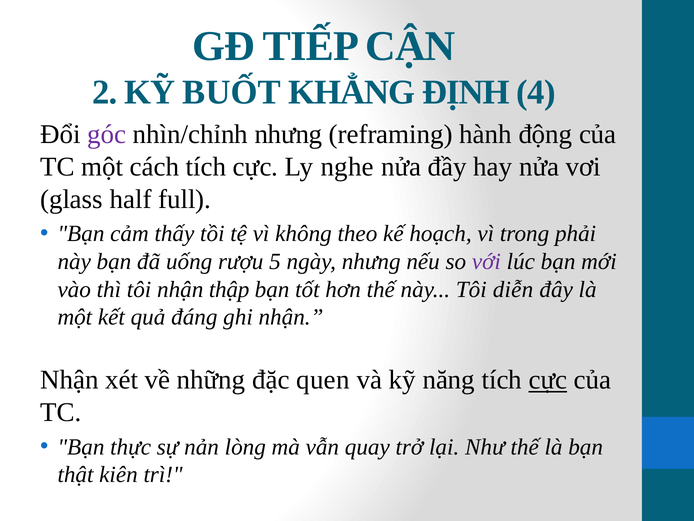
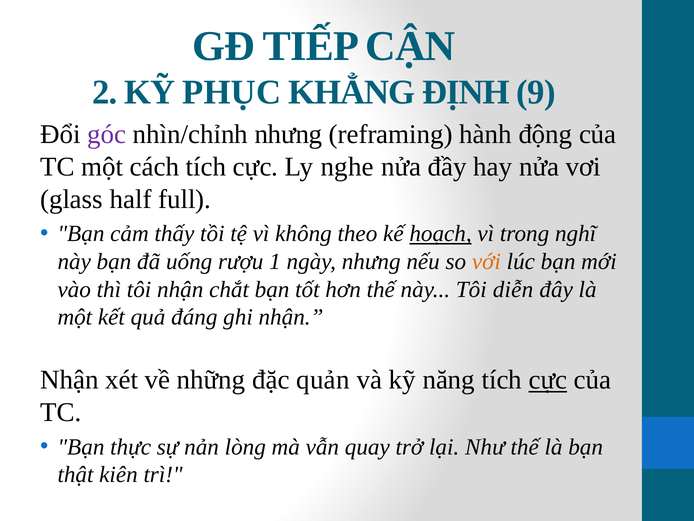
BUỐT: BUỐT -> PHỤC
4: 4 -> 9
hoạch underline: none -> present
phải: phải -> nghĩ
5: 5 -> 1
với colour: purple -> orange
thập: thập -> chắt
quen: quen -> quản
